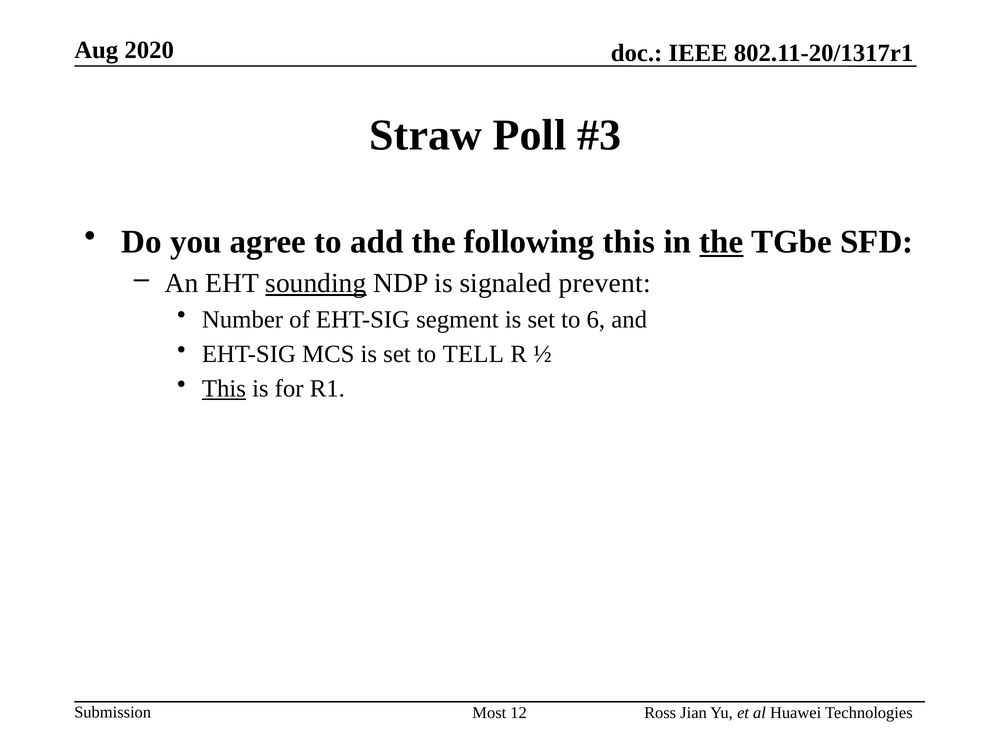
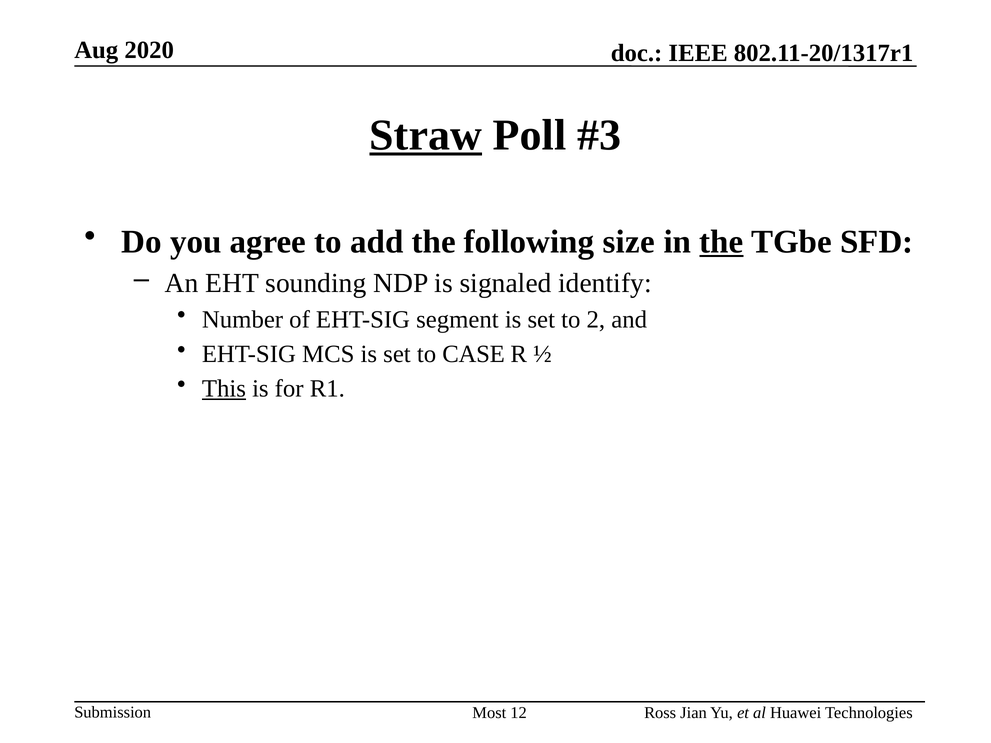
Straw underline: none -> present
following this: this -> size
sounding underline: present -> none
prevent: prevent -> identify
6: 6 -> 2
TELL: TELL -> CASE
